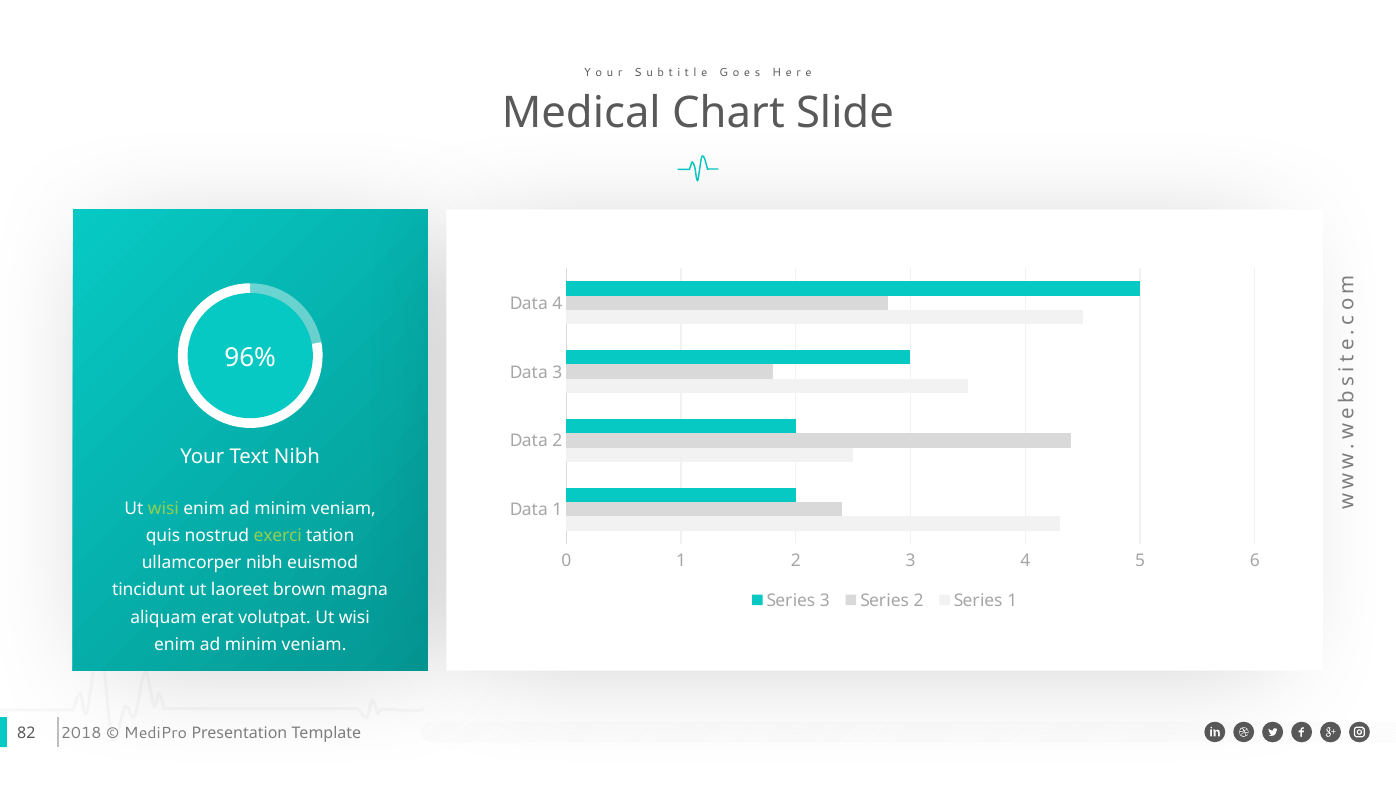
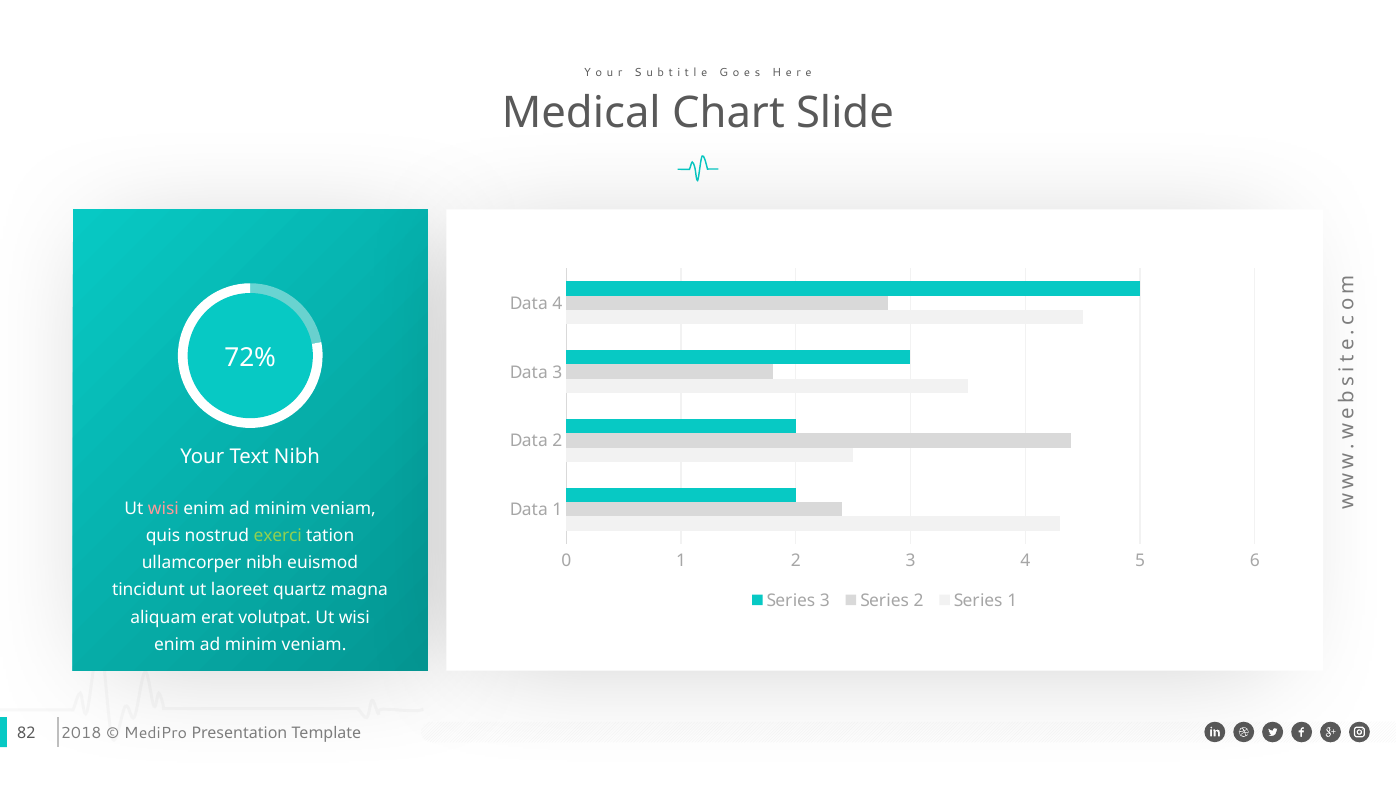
96%: 96% -> 72%
wisi at (163, 509) colour: light green -> pink
brown: brown -> quartz
